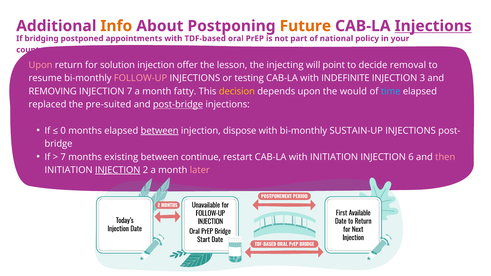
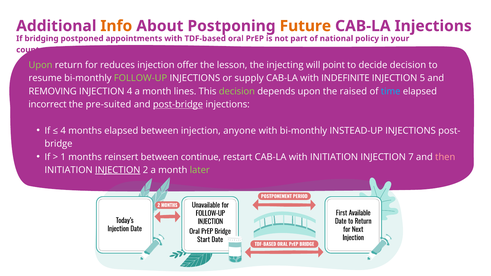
Injections at (433, 26) underline: present -> none
Upon at (41, 65) colour: pink -> light green
solution: solution -> reduces
decide removal: removal -> decision
FOLLOW-UP colour: pink -> light green
testing: testing -> supply
3: 3 -> 5
INJECTION 7: 7 -> 4
fatty: fatty -> lines
decision at (237, 91) colour: yellow -> light green
would: would -> raised
replaced: replaced -> incorrect
0 at (63, 131): 0 -> 4
between at (160, 131) underline: present -> none
dispose: dispose -> anyone
SUSTAIN-UP: SUSTAIN-UP -> INSTEAD-UP
7 at (63, 157): 7 -> 1
existing: existing -> reinsert
6: 6 -> 7
later colour: pink -> light green
